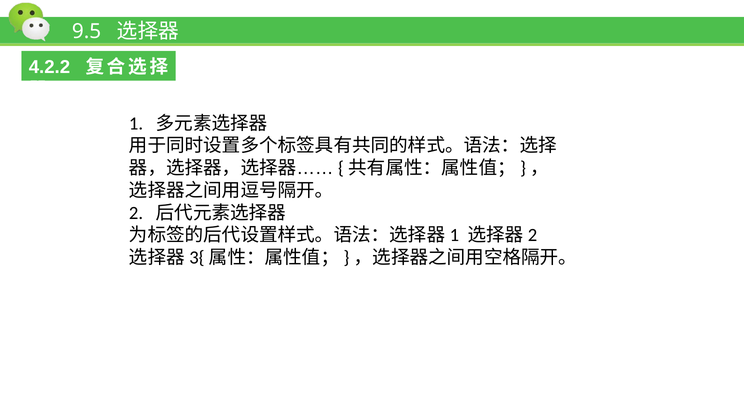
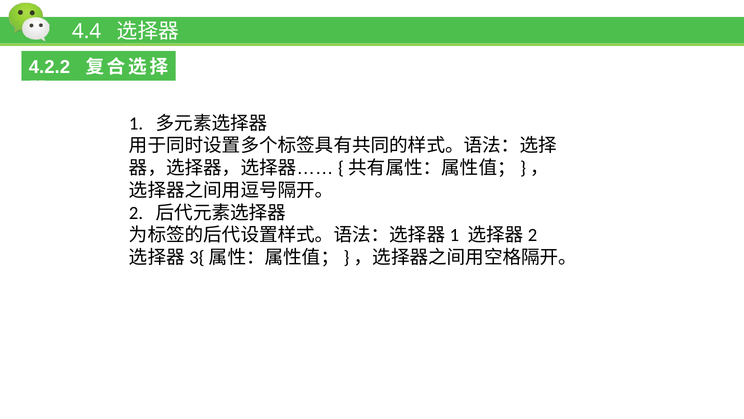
9.5: 9.5 -> 4.4
